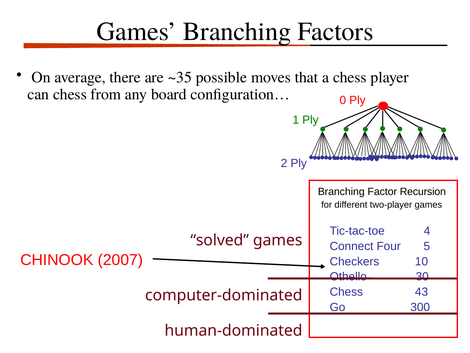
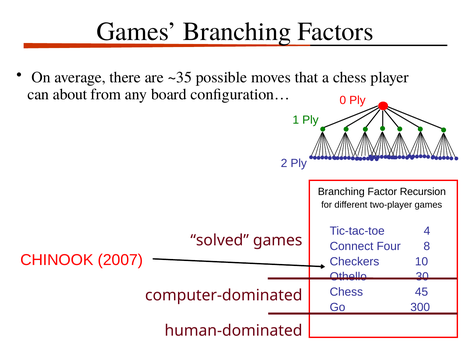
can chess: chess -> about
5: 5 -> 8
43: 43 -> 45
